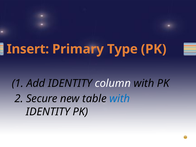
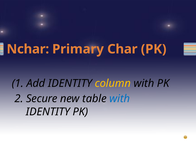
Insert: Insert -> Nchar
Type: Type -> Char
column colour: white -> yellow
